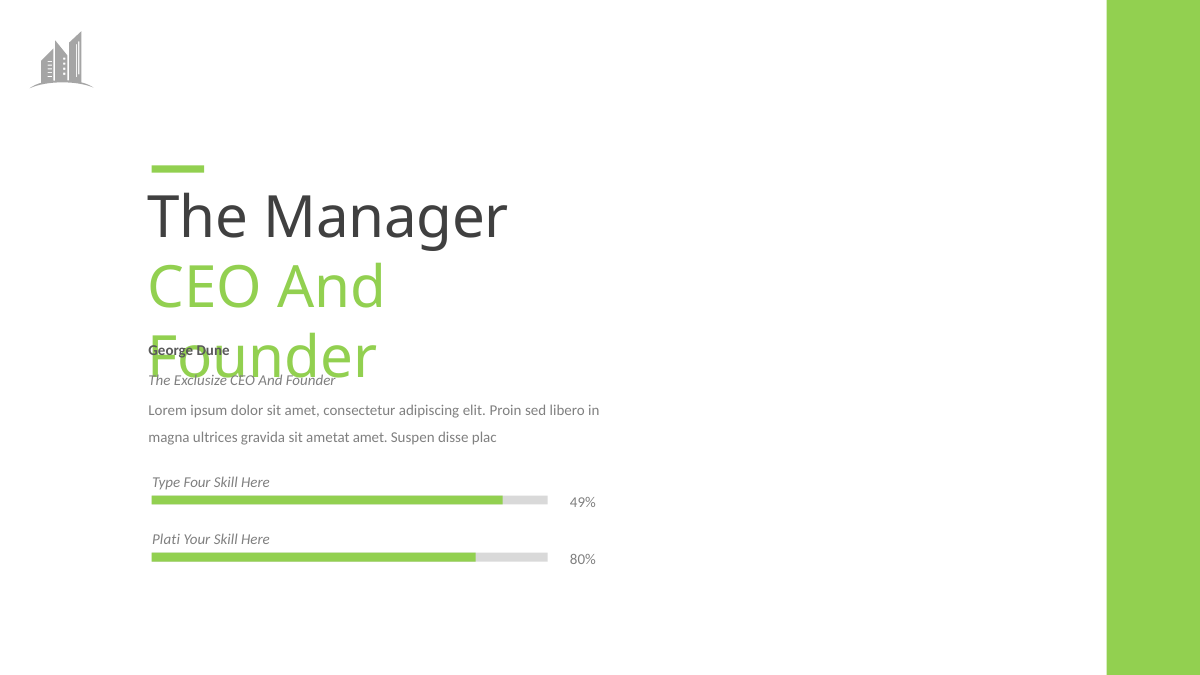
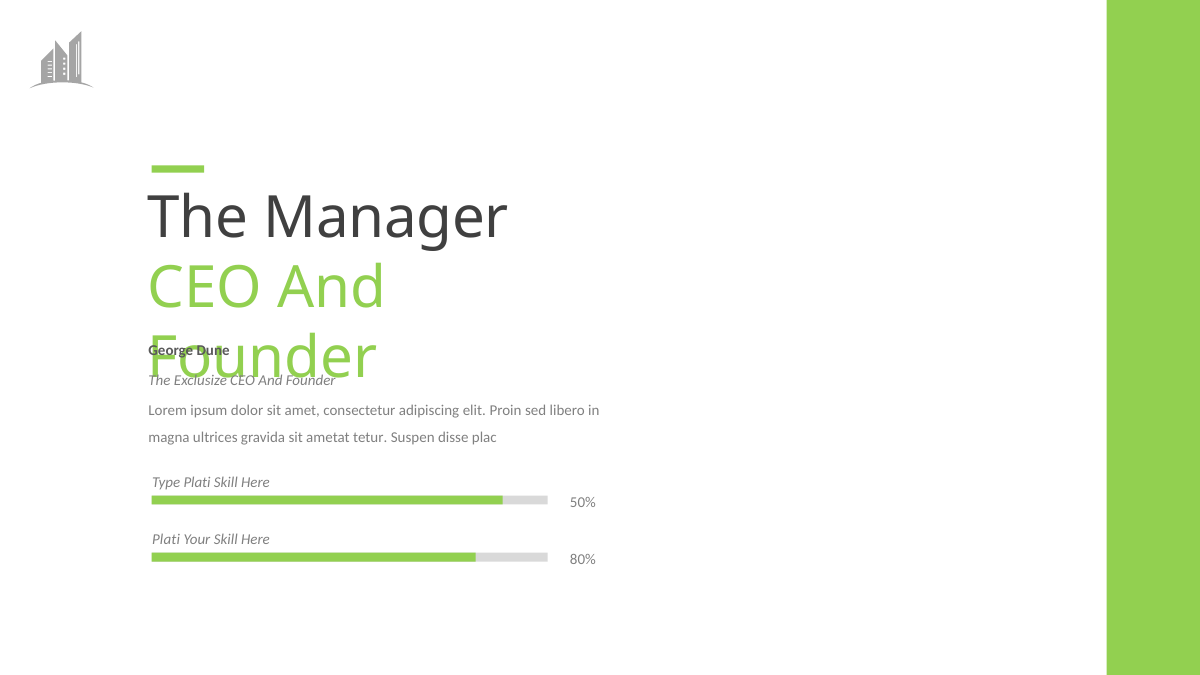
ametat amet: amet -> tetur
Type Four: Four -> Plati
49%: 49% -> 50%
